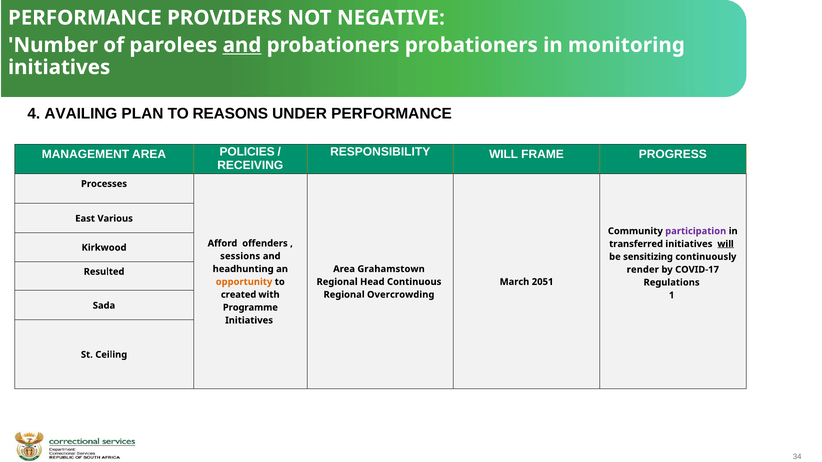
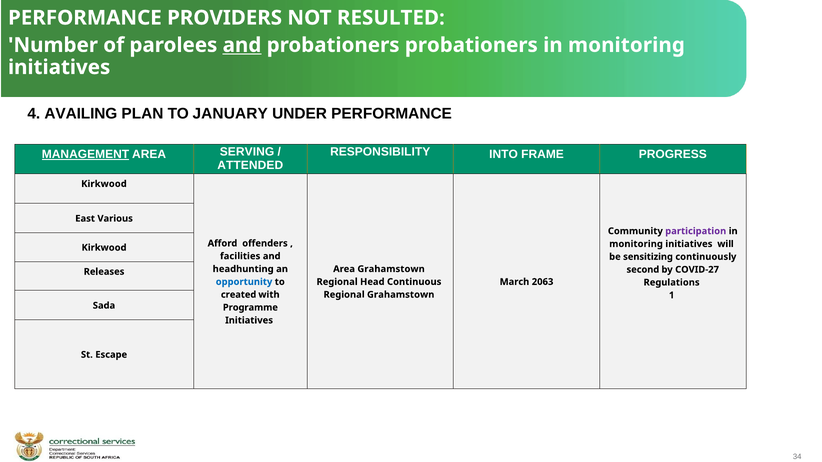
NEGATIVE: NEGATIVE -> RESULTED
REASONS: REASONS -> JANUARY
RESPONSIBILITY WILL: WILL -> INTO
MANAGEMENT underline: none -> present
POLICIES: POLICIES -> SERVING
RECEIVING: RECEIVING -> ATTENDED
Processes at (104, 184): Processes -> Kirkwood
transferred at (636, 244): transferred -> monitoring
will at (726, 244) underline: present -> none
sessions: sessions -> facilities
render: render -> second
COVID-17: COVID-17 -> COVID-27
Resulted: Resulted -> Releases
opportunity colour: orange -> blue
2051: 2051 -> 2063
Regional Overcrowding: Overcrowding -> Grahamstown
Ceiling: Ceiling -> Escape
